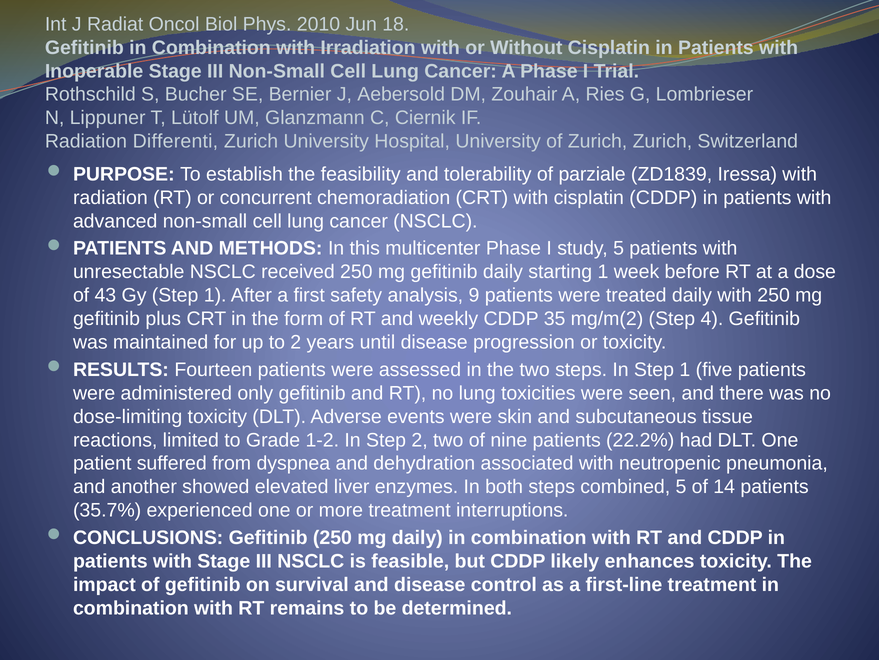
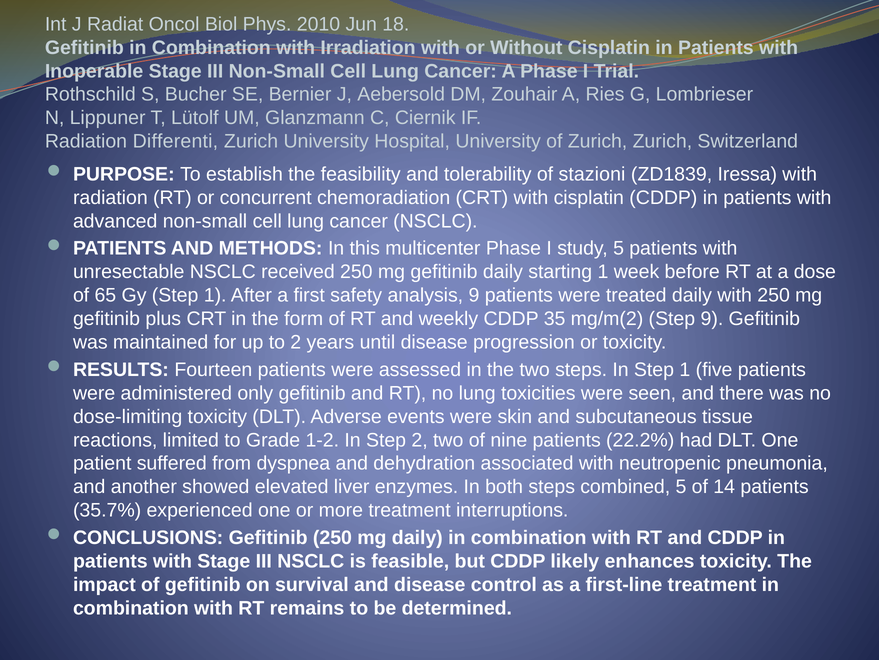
parziale: parziale -> stazioni
43: 43 -> 65
Step 4: 4 -> 9
